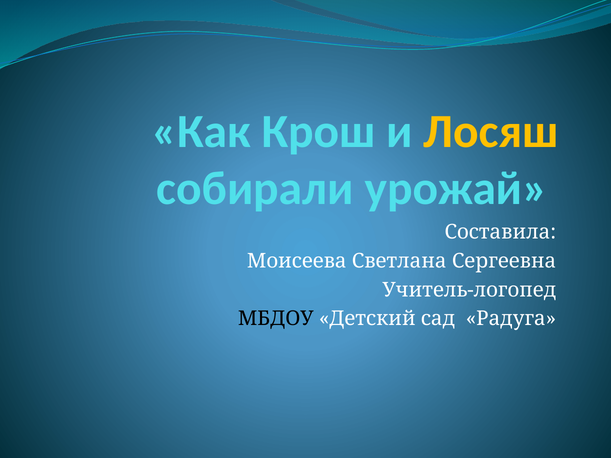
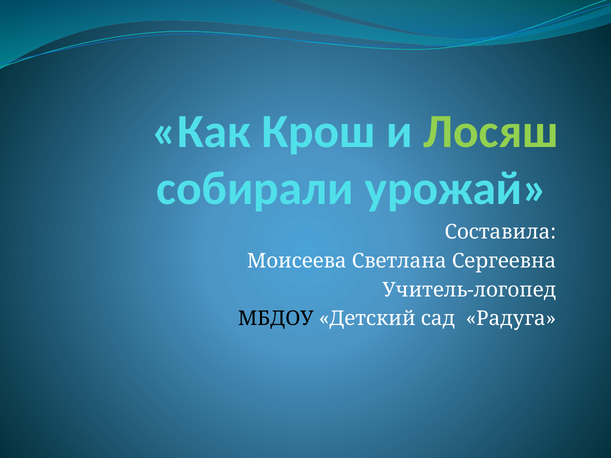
Лосяш colour: yellow -> light green
